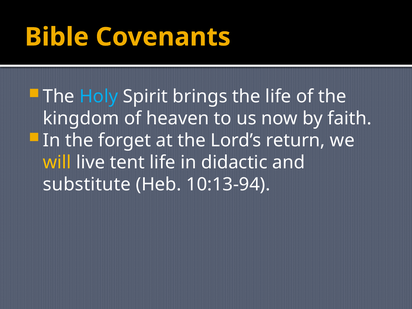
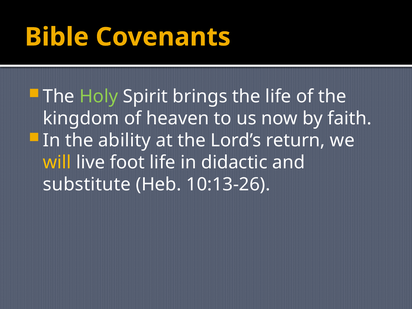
Holy colour: light blue -> light green
forget: forget -> ability
tent: tent -> foot
10:13-94: 10:13-94 -> 10:13-26
